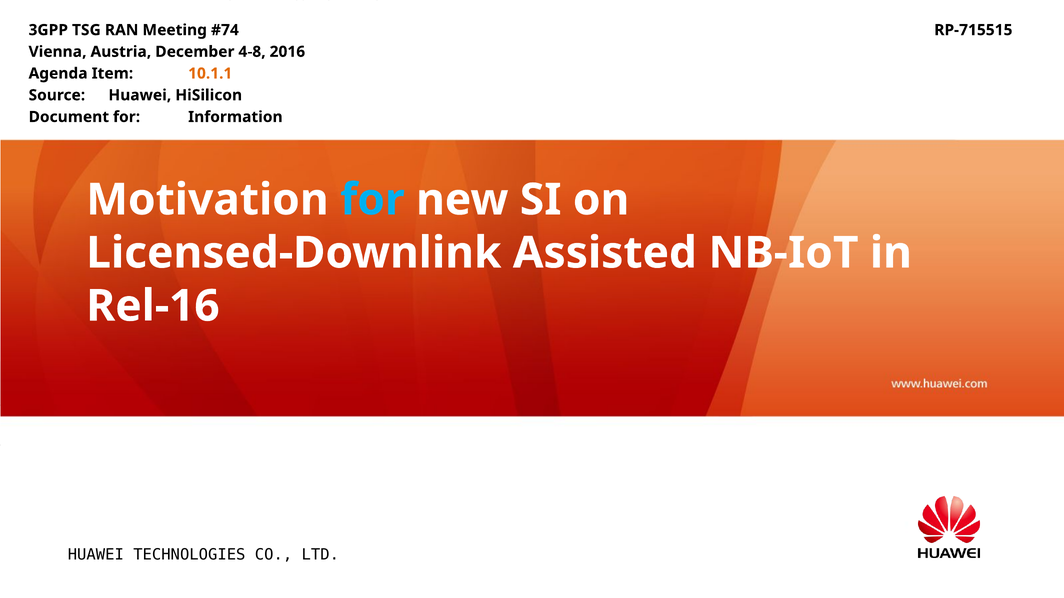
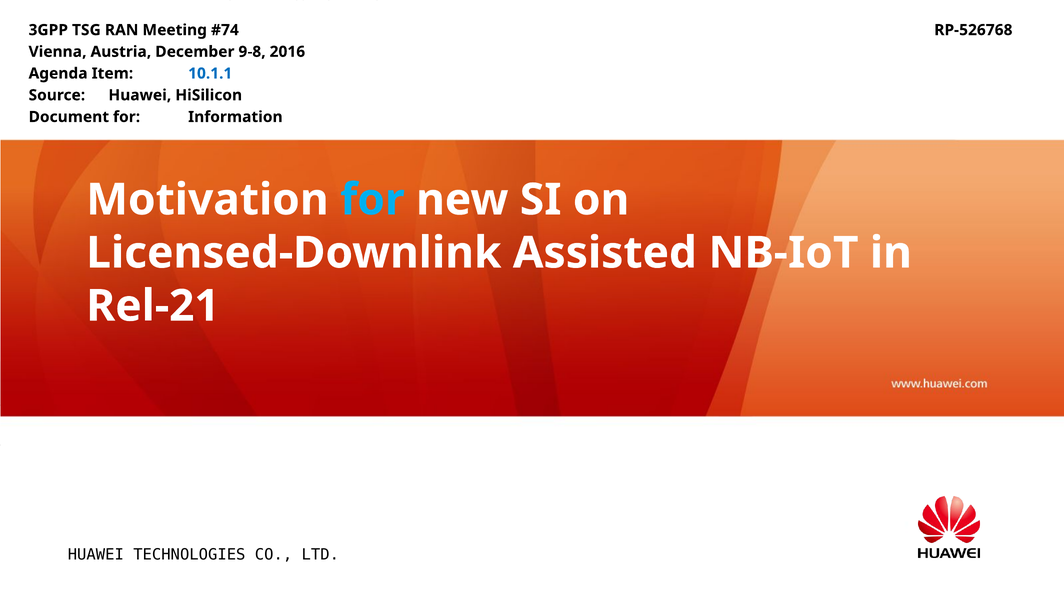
RP-715515: RP-715515 -> RP-526768
4-8: 4-8 -> 9-8
10.1.1 colour: orange -> blue
Rel-16: Rel-16 -> Rel-21
